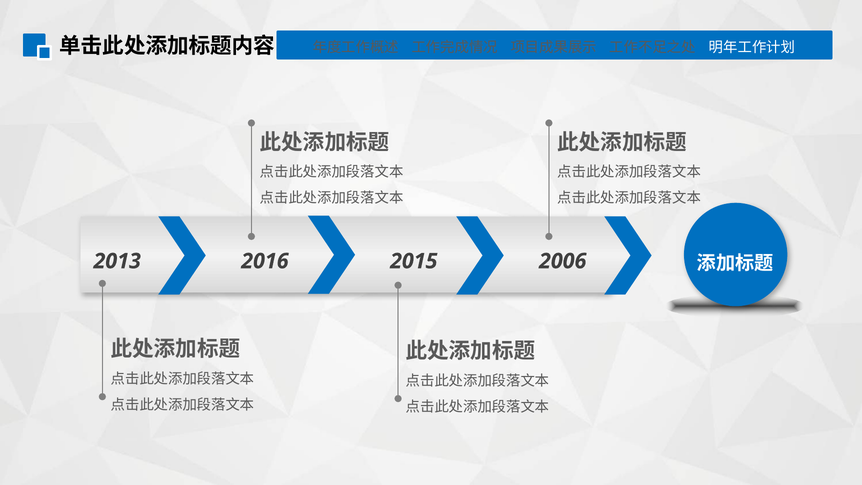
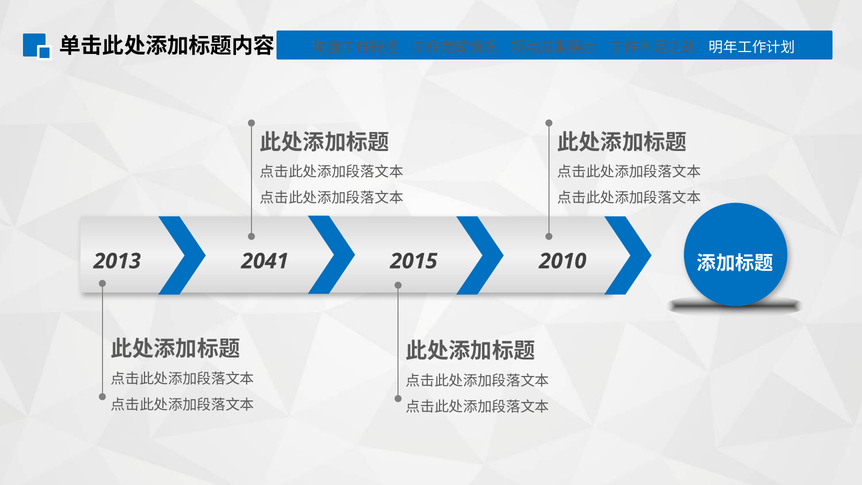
2016: 2016 -> 2041
2006: 2006 -> 2010
